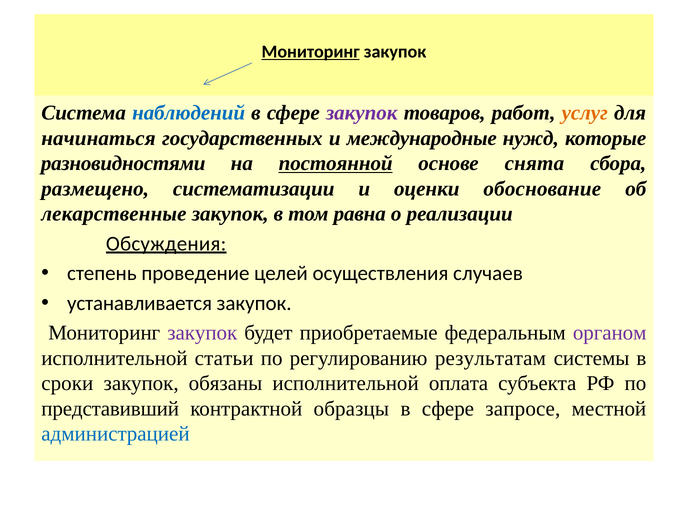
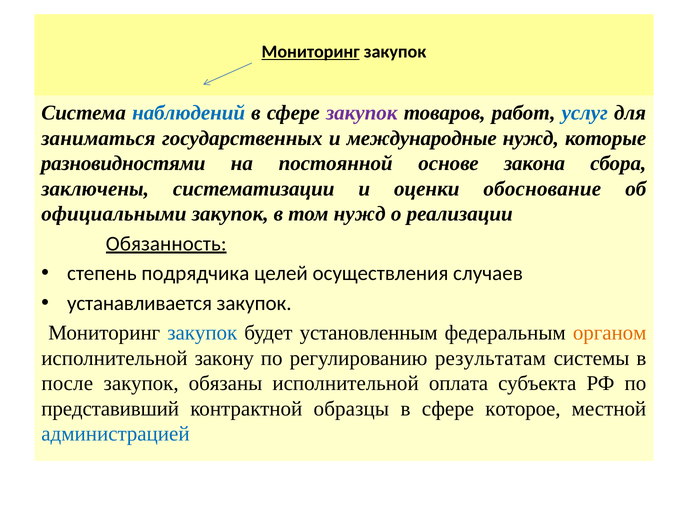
услуг colour: orange -> blue
начинаться: начинаться -> заниматься
постоянной underline: present -> none
снята: снята -> закона
размещено: размещено -> заключены
лекарственные: лекарственные -> официальными
том равна: равна -> нужд
Обсуждения: Обсуждения -> Обязанность
проведение: проведение -> подрядчика
закупок at (202, 333) colour: purple -> blue
приобретаемые: приобретаемые -> установленным
органом colour: purple -> orange
статьи: статьи -> закону
сроки: сроки -> после
запросе: запросе -> которое
